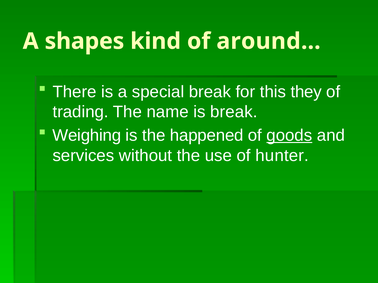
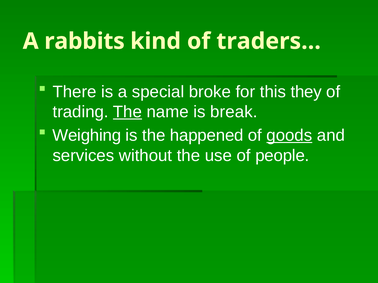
shapes: shapes -> rabbits
around…: around… -> traders…
special break: break -> broke
The at (127, 112) underline: none -> present
hunter: hunter -> people
